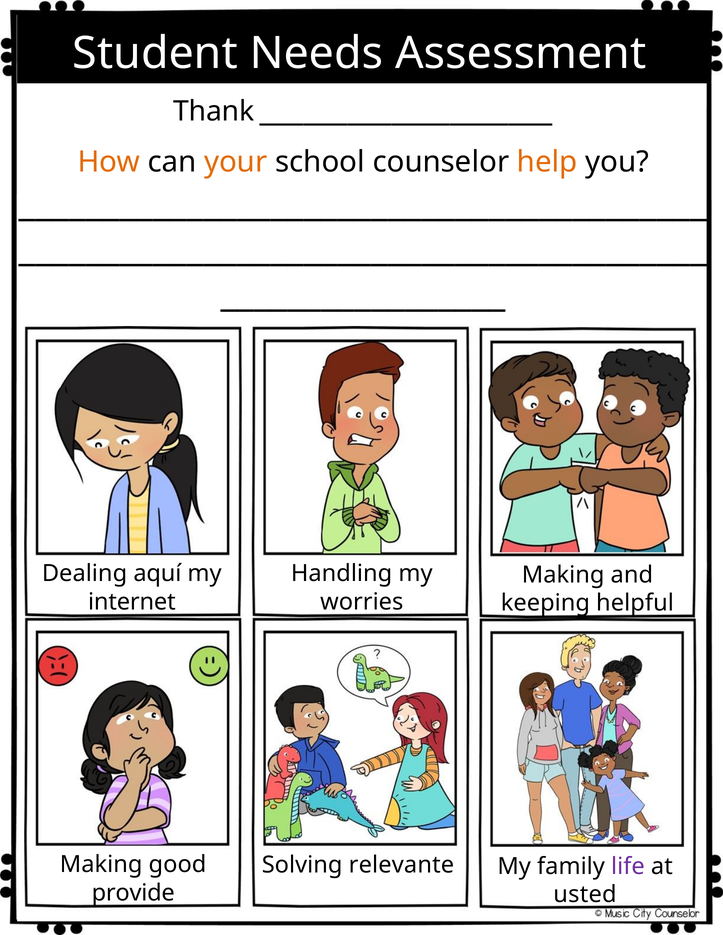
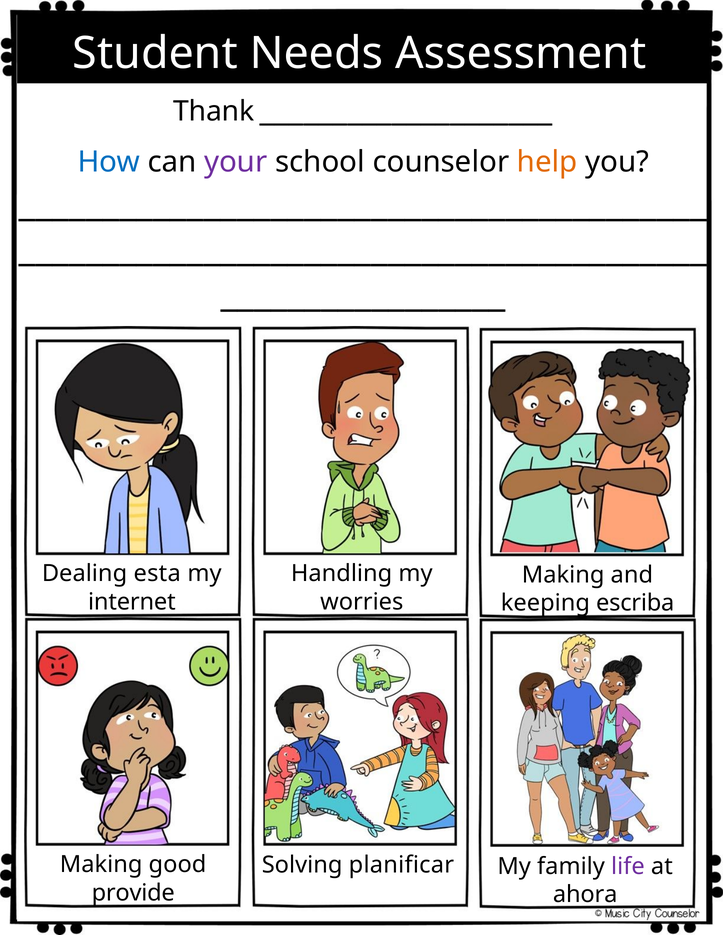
How colour: orange -> blue
your colour: orange -> purple
aquí: aquí -> esta
helpful: helpful -> escriba
relevante: relevante -> planificar
usted: usted -> ahora
